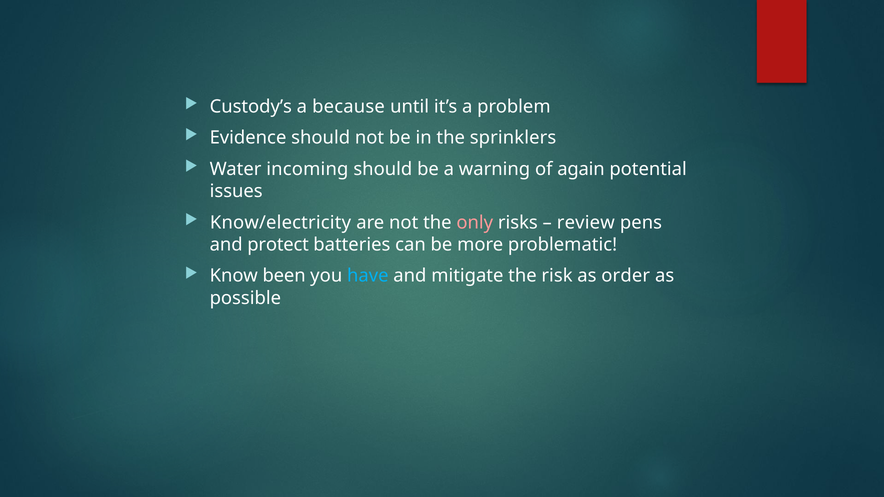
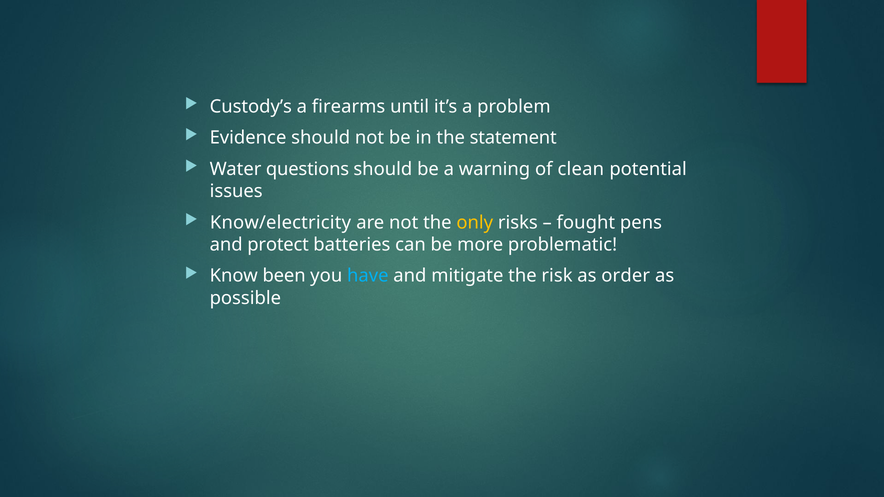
because: because -> firearms
sprinklers: sprinklers -> statement
incoming: incoming -> questions
again: again -> clean
only colour: pink -> yellow
review: review -> fought
